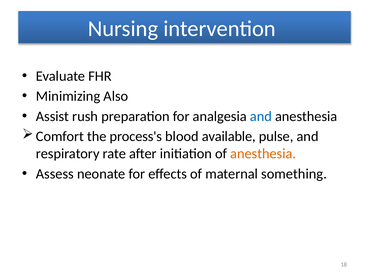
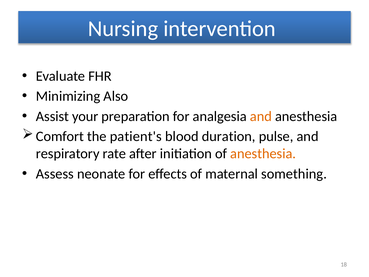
rush: rush -> your
and at (261, 116) colour: blue -> orange
process's: process's -> patient's
available: available -> duration
